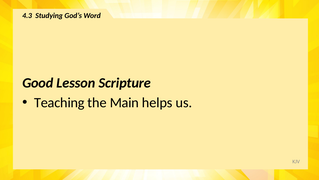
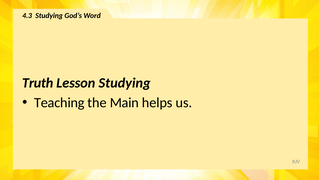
Good: Good -> Truth
Lesson Scripture: Scripture -> Studying
